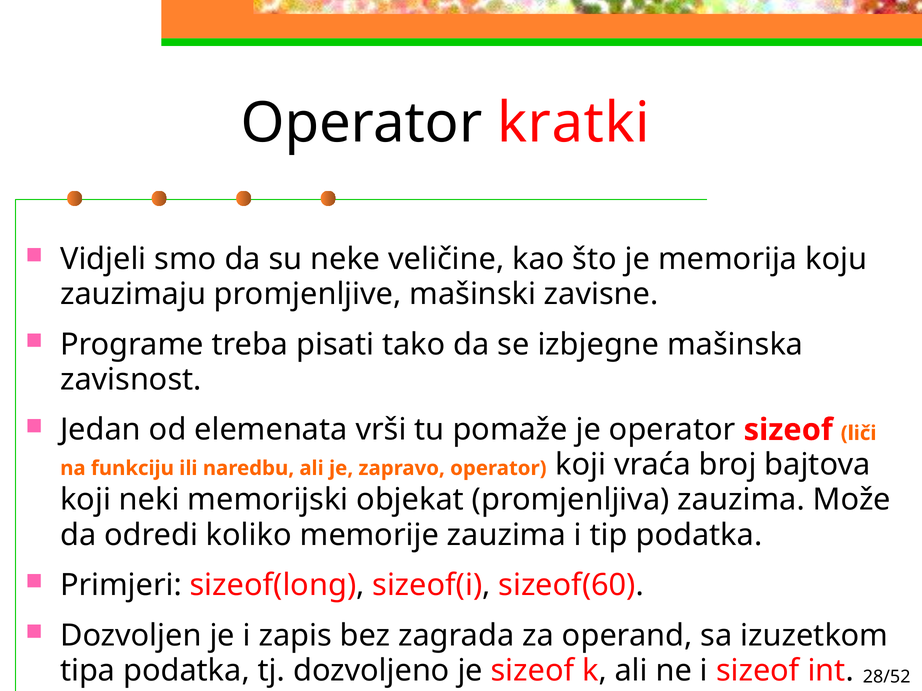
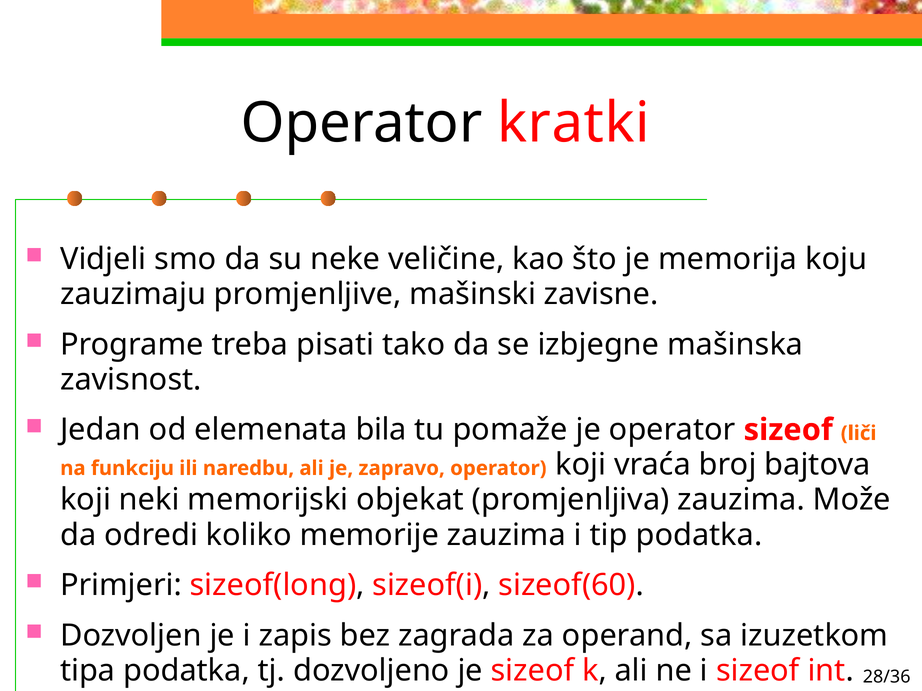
vrši: vrši -> bila
28/52: 28/52 -> 28/36
